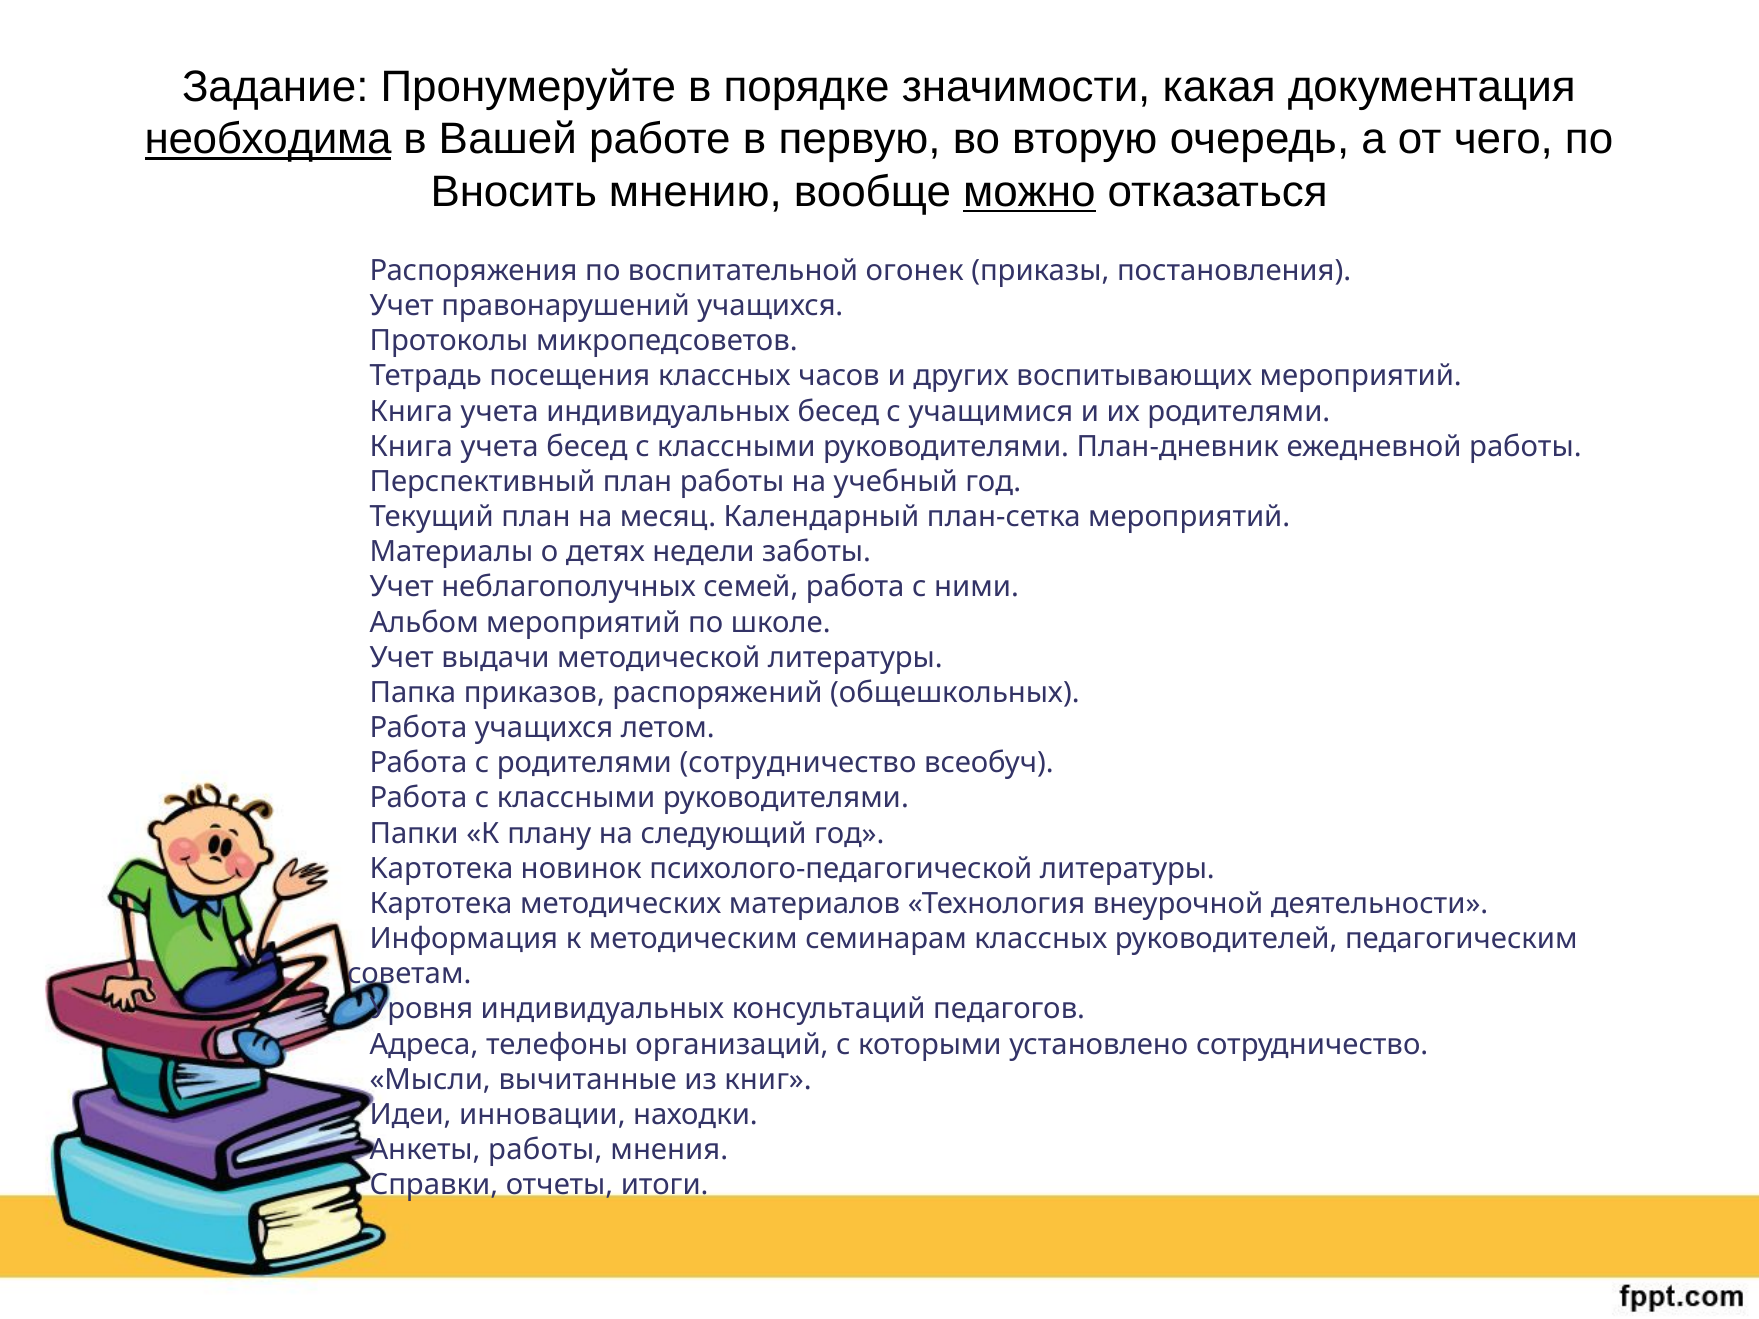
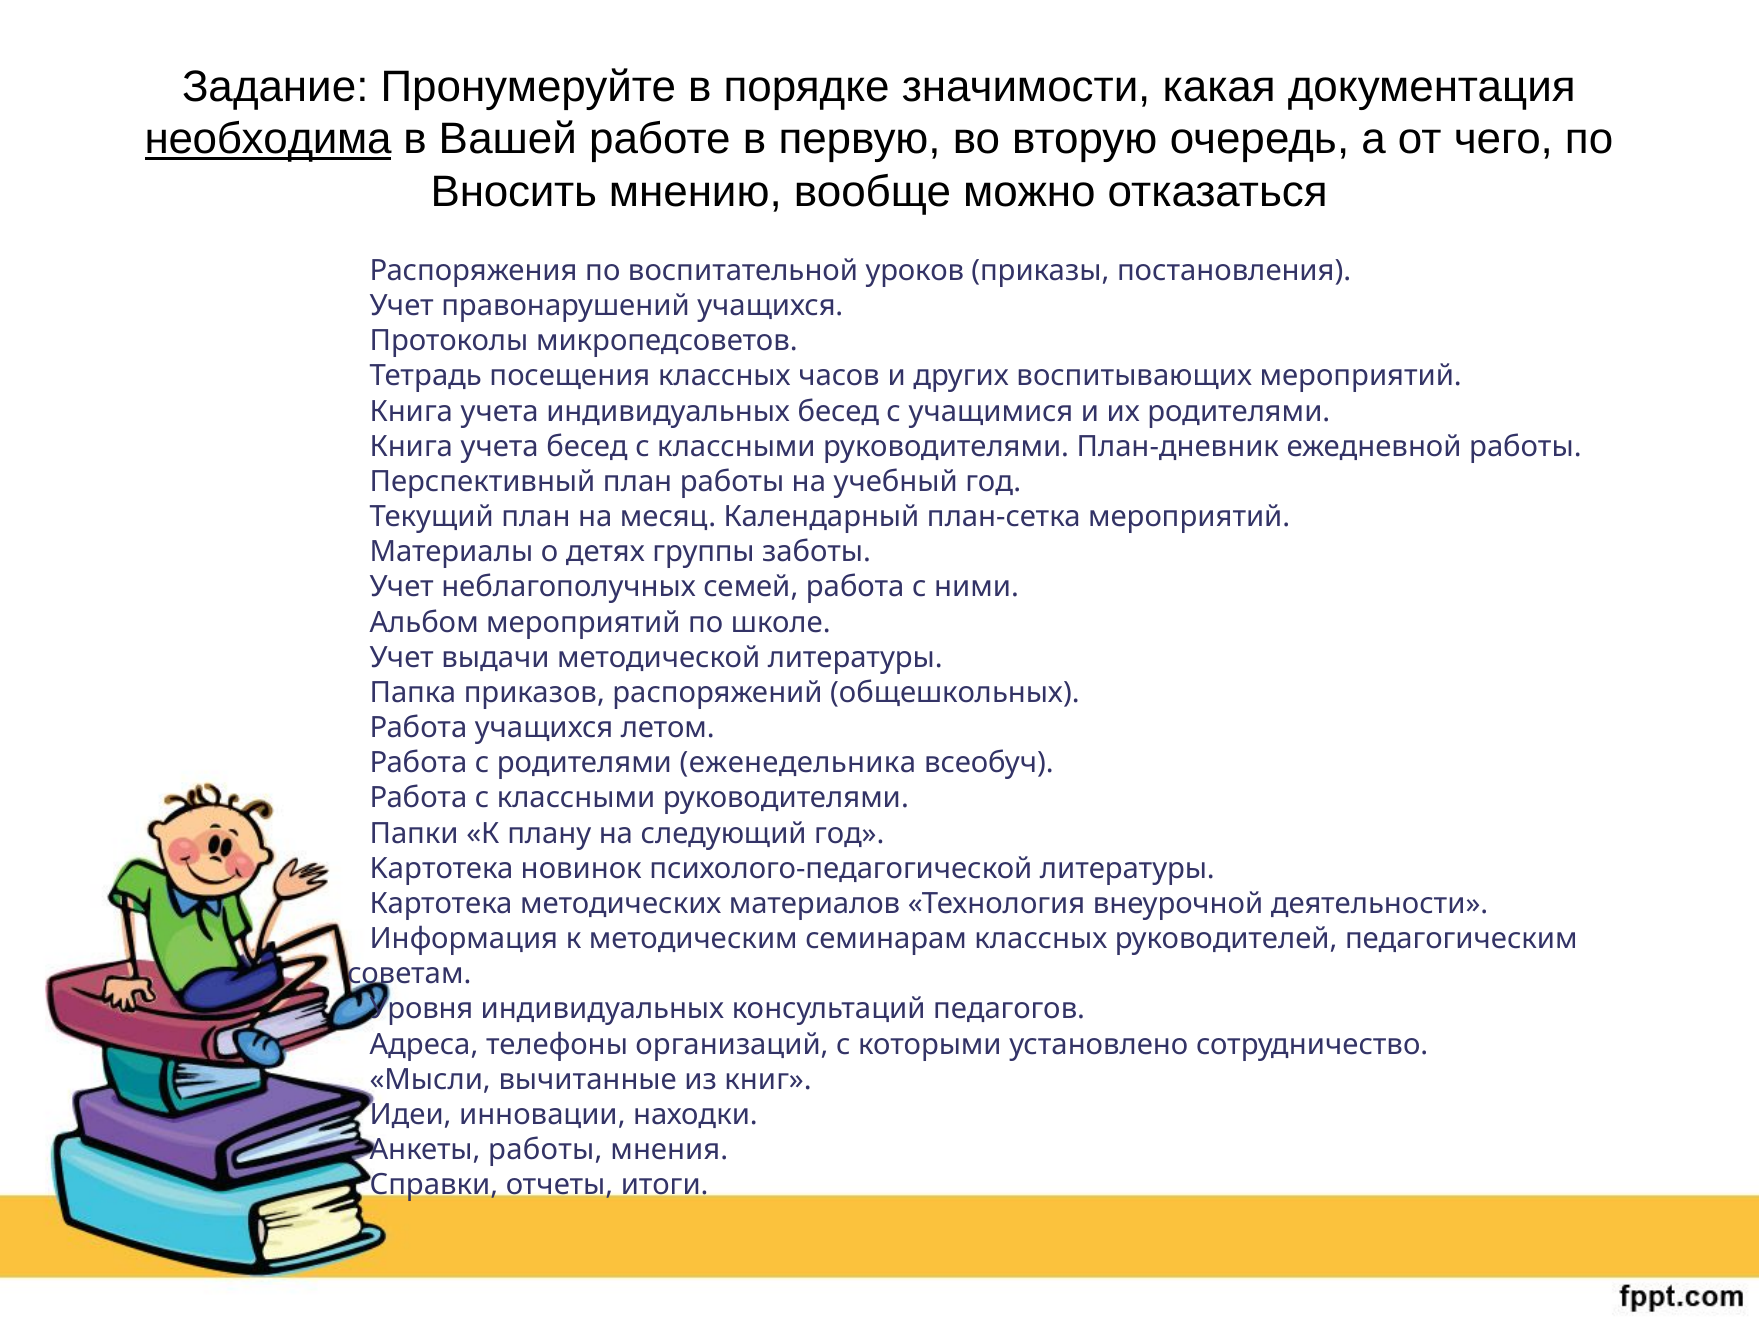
можно underline: present -> none
огонек: огонек -> уроков
недели: недели -> группы
родителями сотрудничество: сотрудничество -> еженедельника
